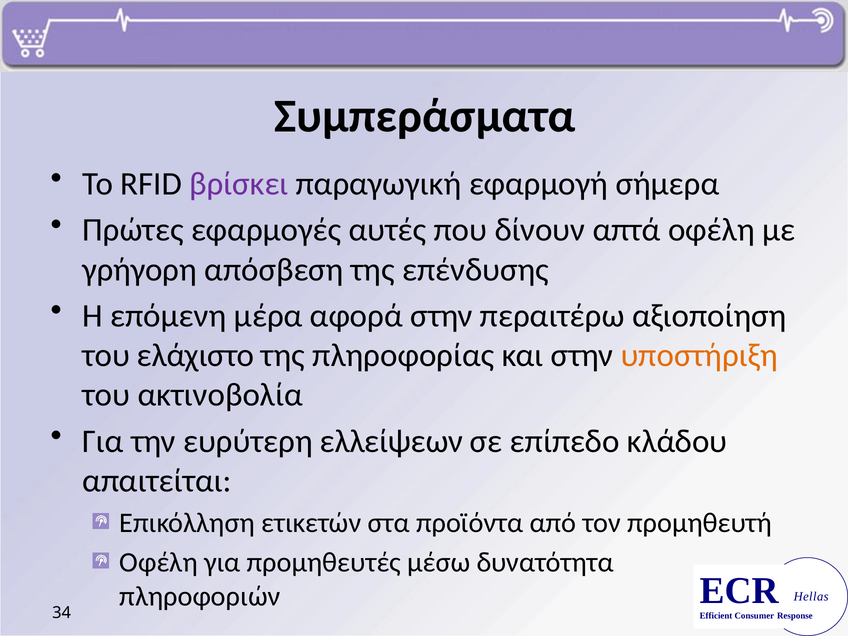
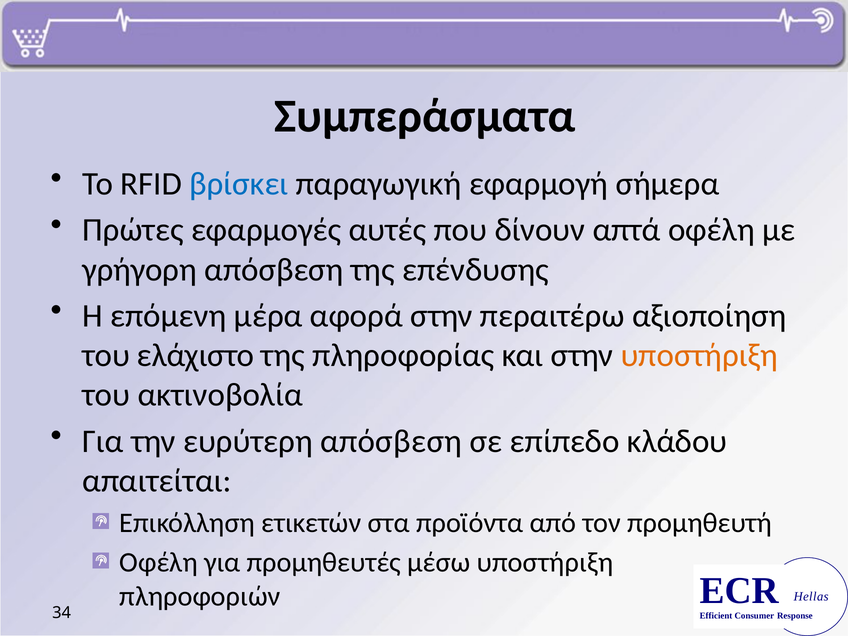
βρίσκει colour: purple -> blue
ευρύτερη ελλείψεων: ελλείψεων -> απόσβεση
μέσω δυνατότητα: δυνατότητα -> υποστήριξη
